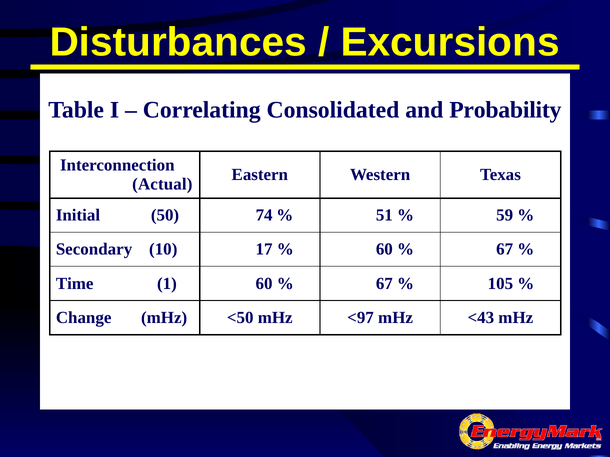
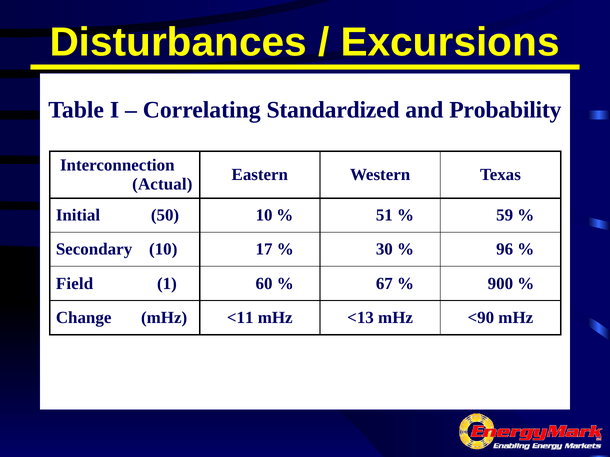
Consolidated: Consolidated -> Standardized
50 74: 74 -> 10
60 at (384, 250): 60 -> 30
67 at (505, 250): 67 -> 96
Time: Time -> Field
105: 105 -> 900
<50: <50 -> <11
<97: <97 -> <13
<43: <43 -> <90
